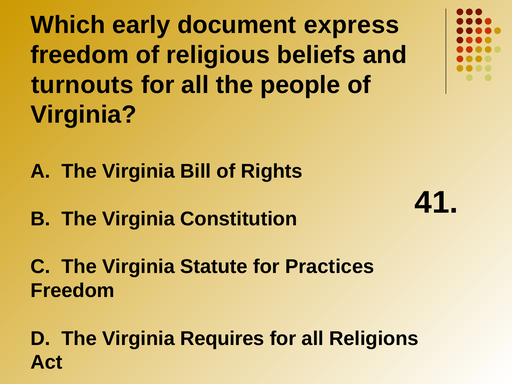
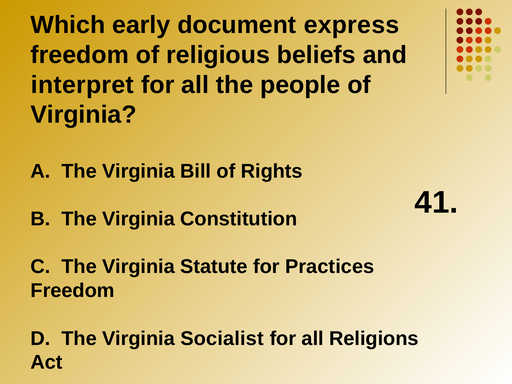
turnouts: turnouts -> interpret
Requires: Requires -> Socialist
